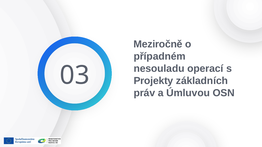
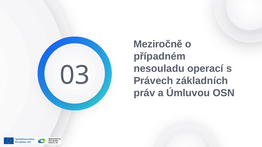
Projekty: Projekty -> Právech
